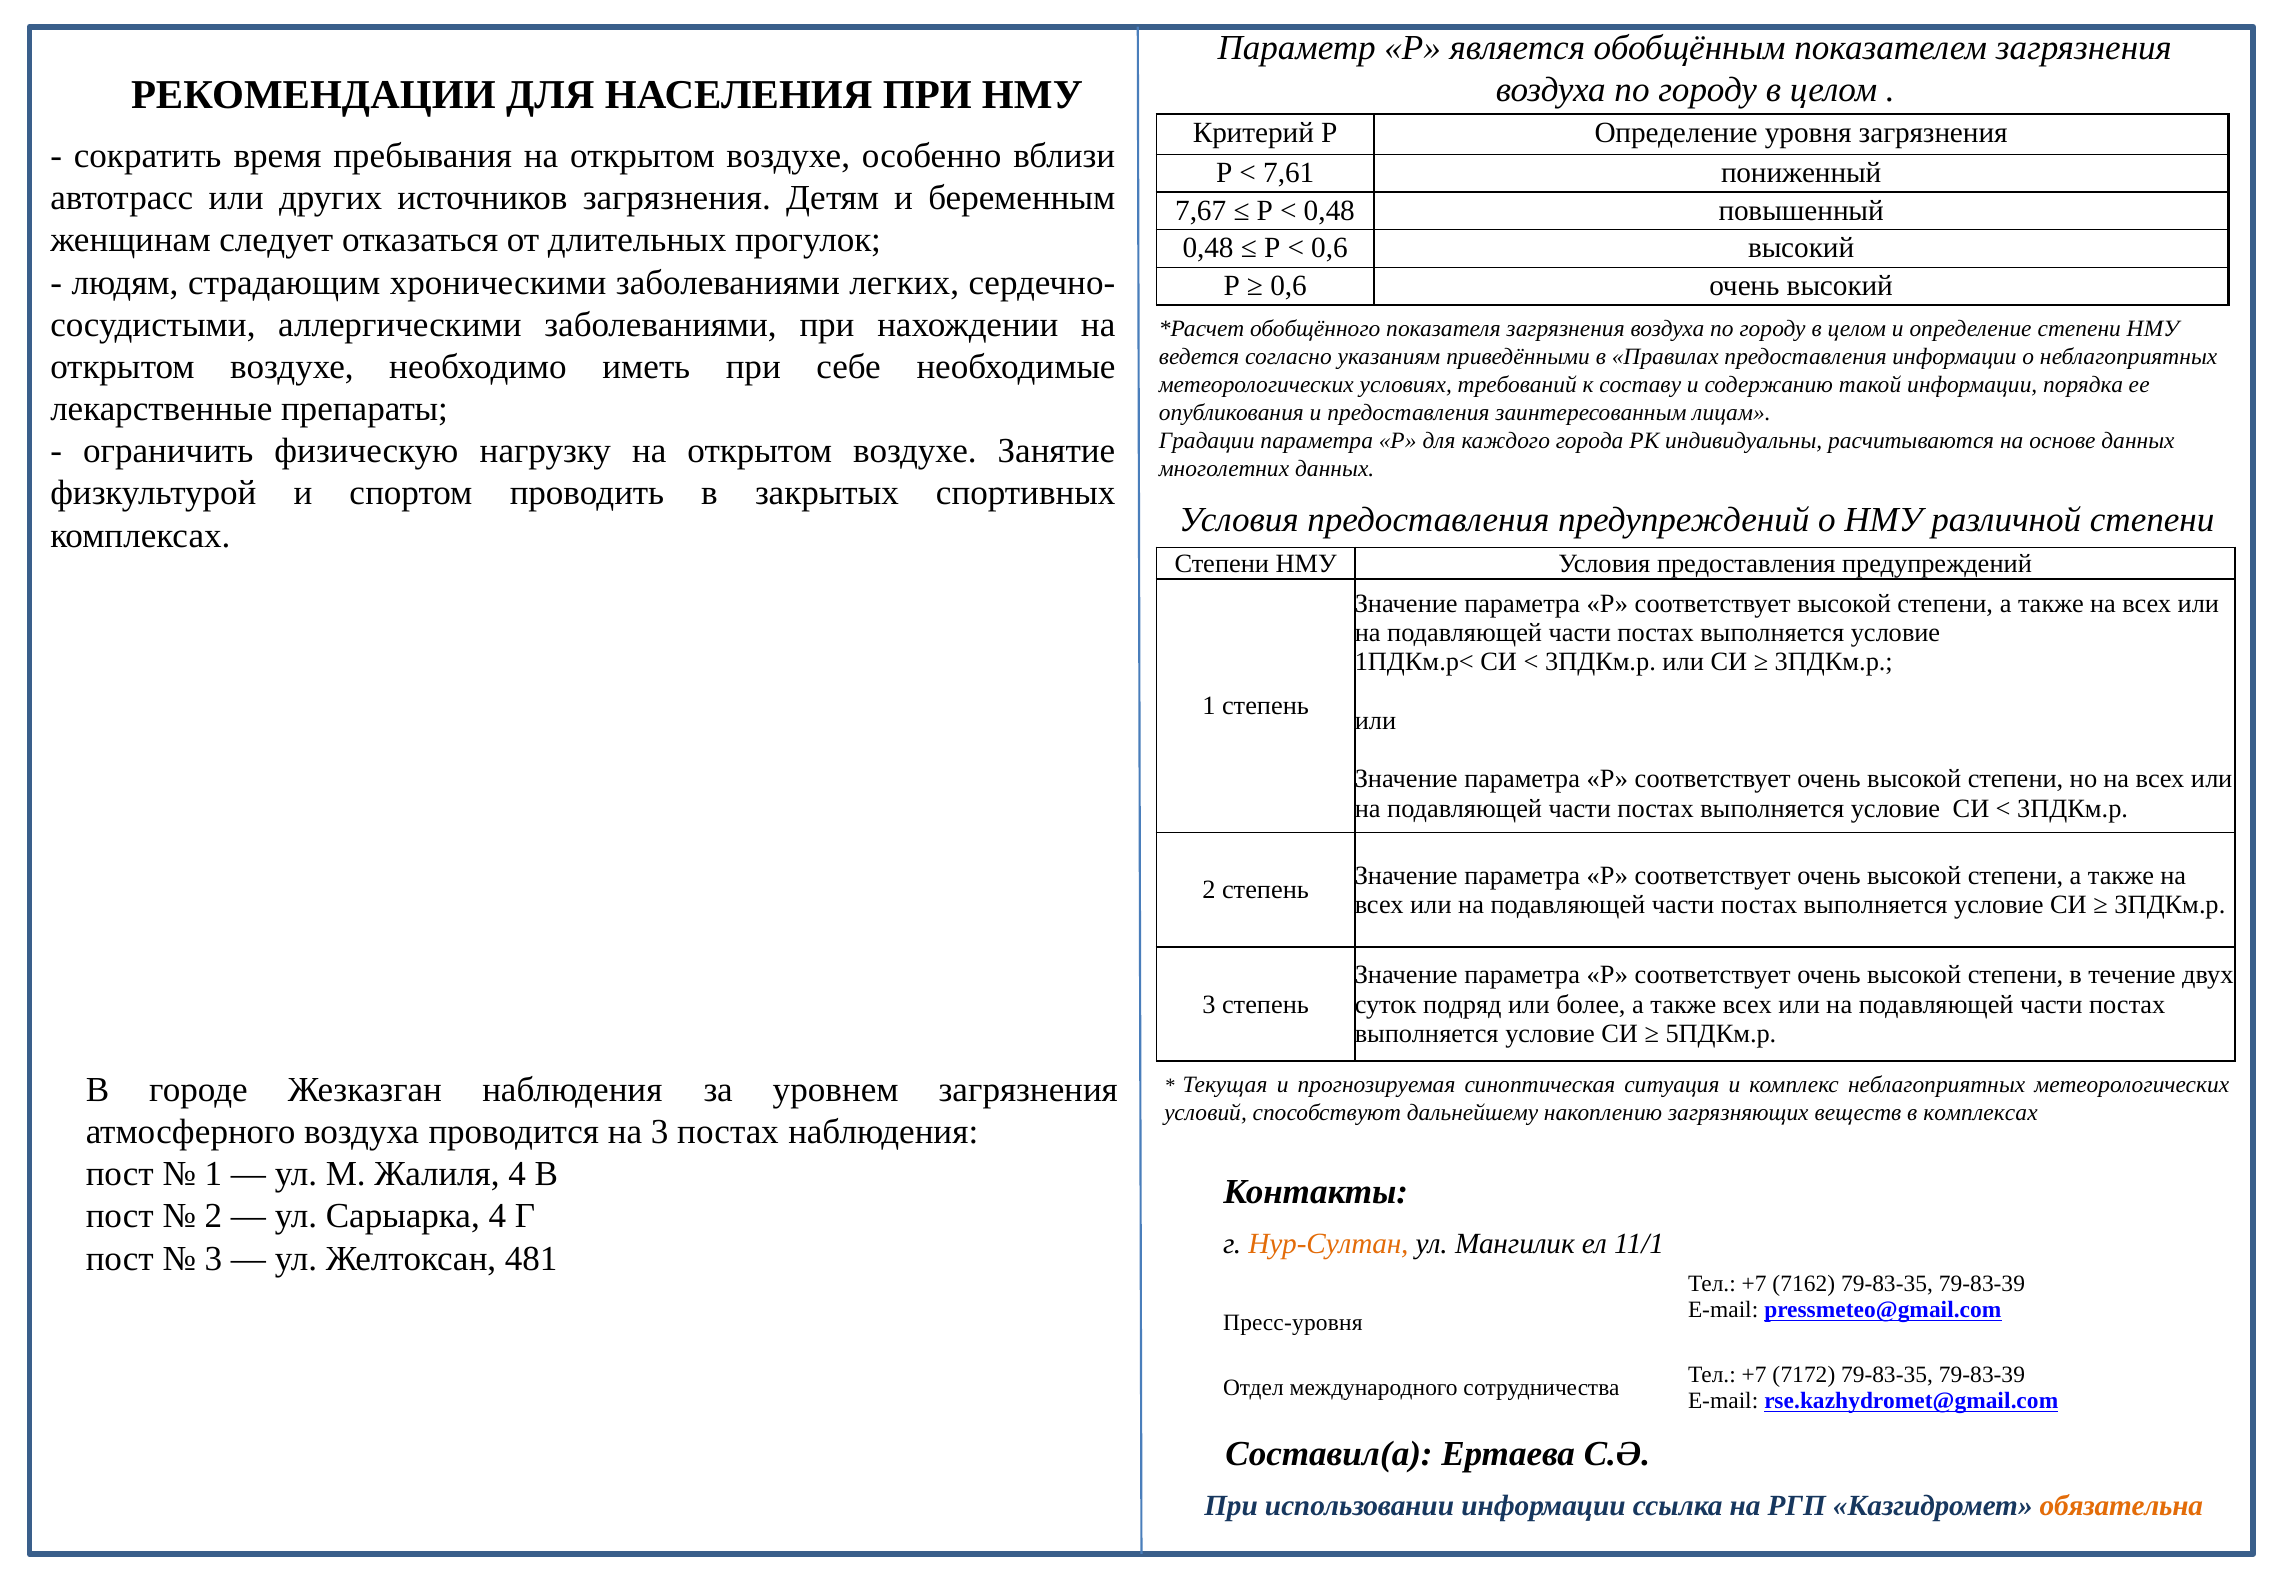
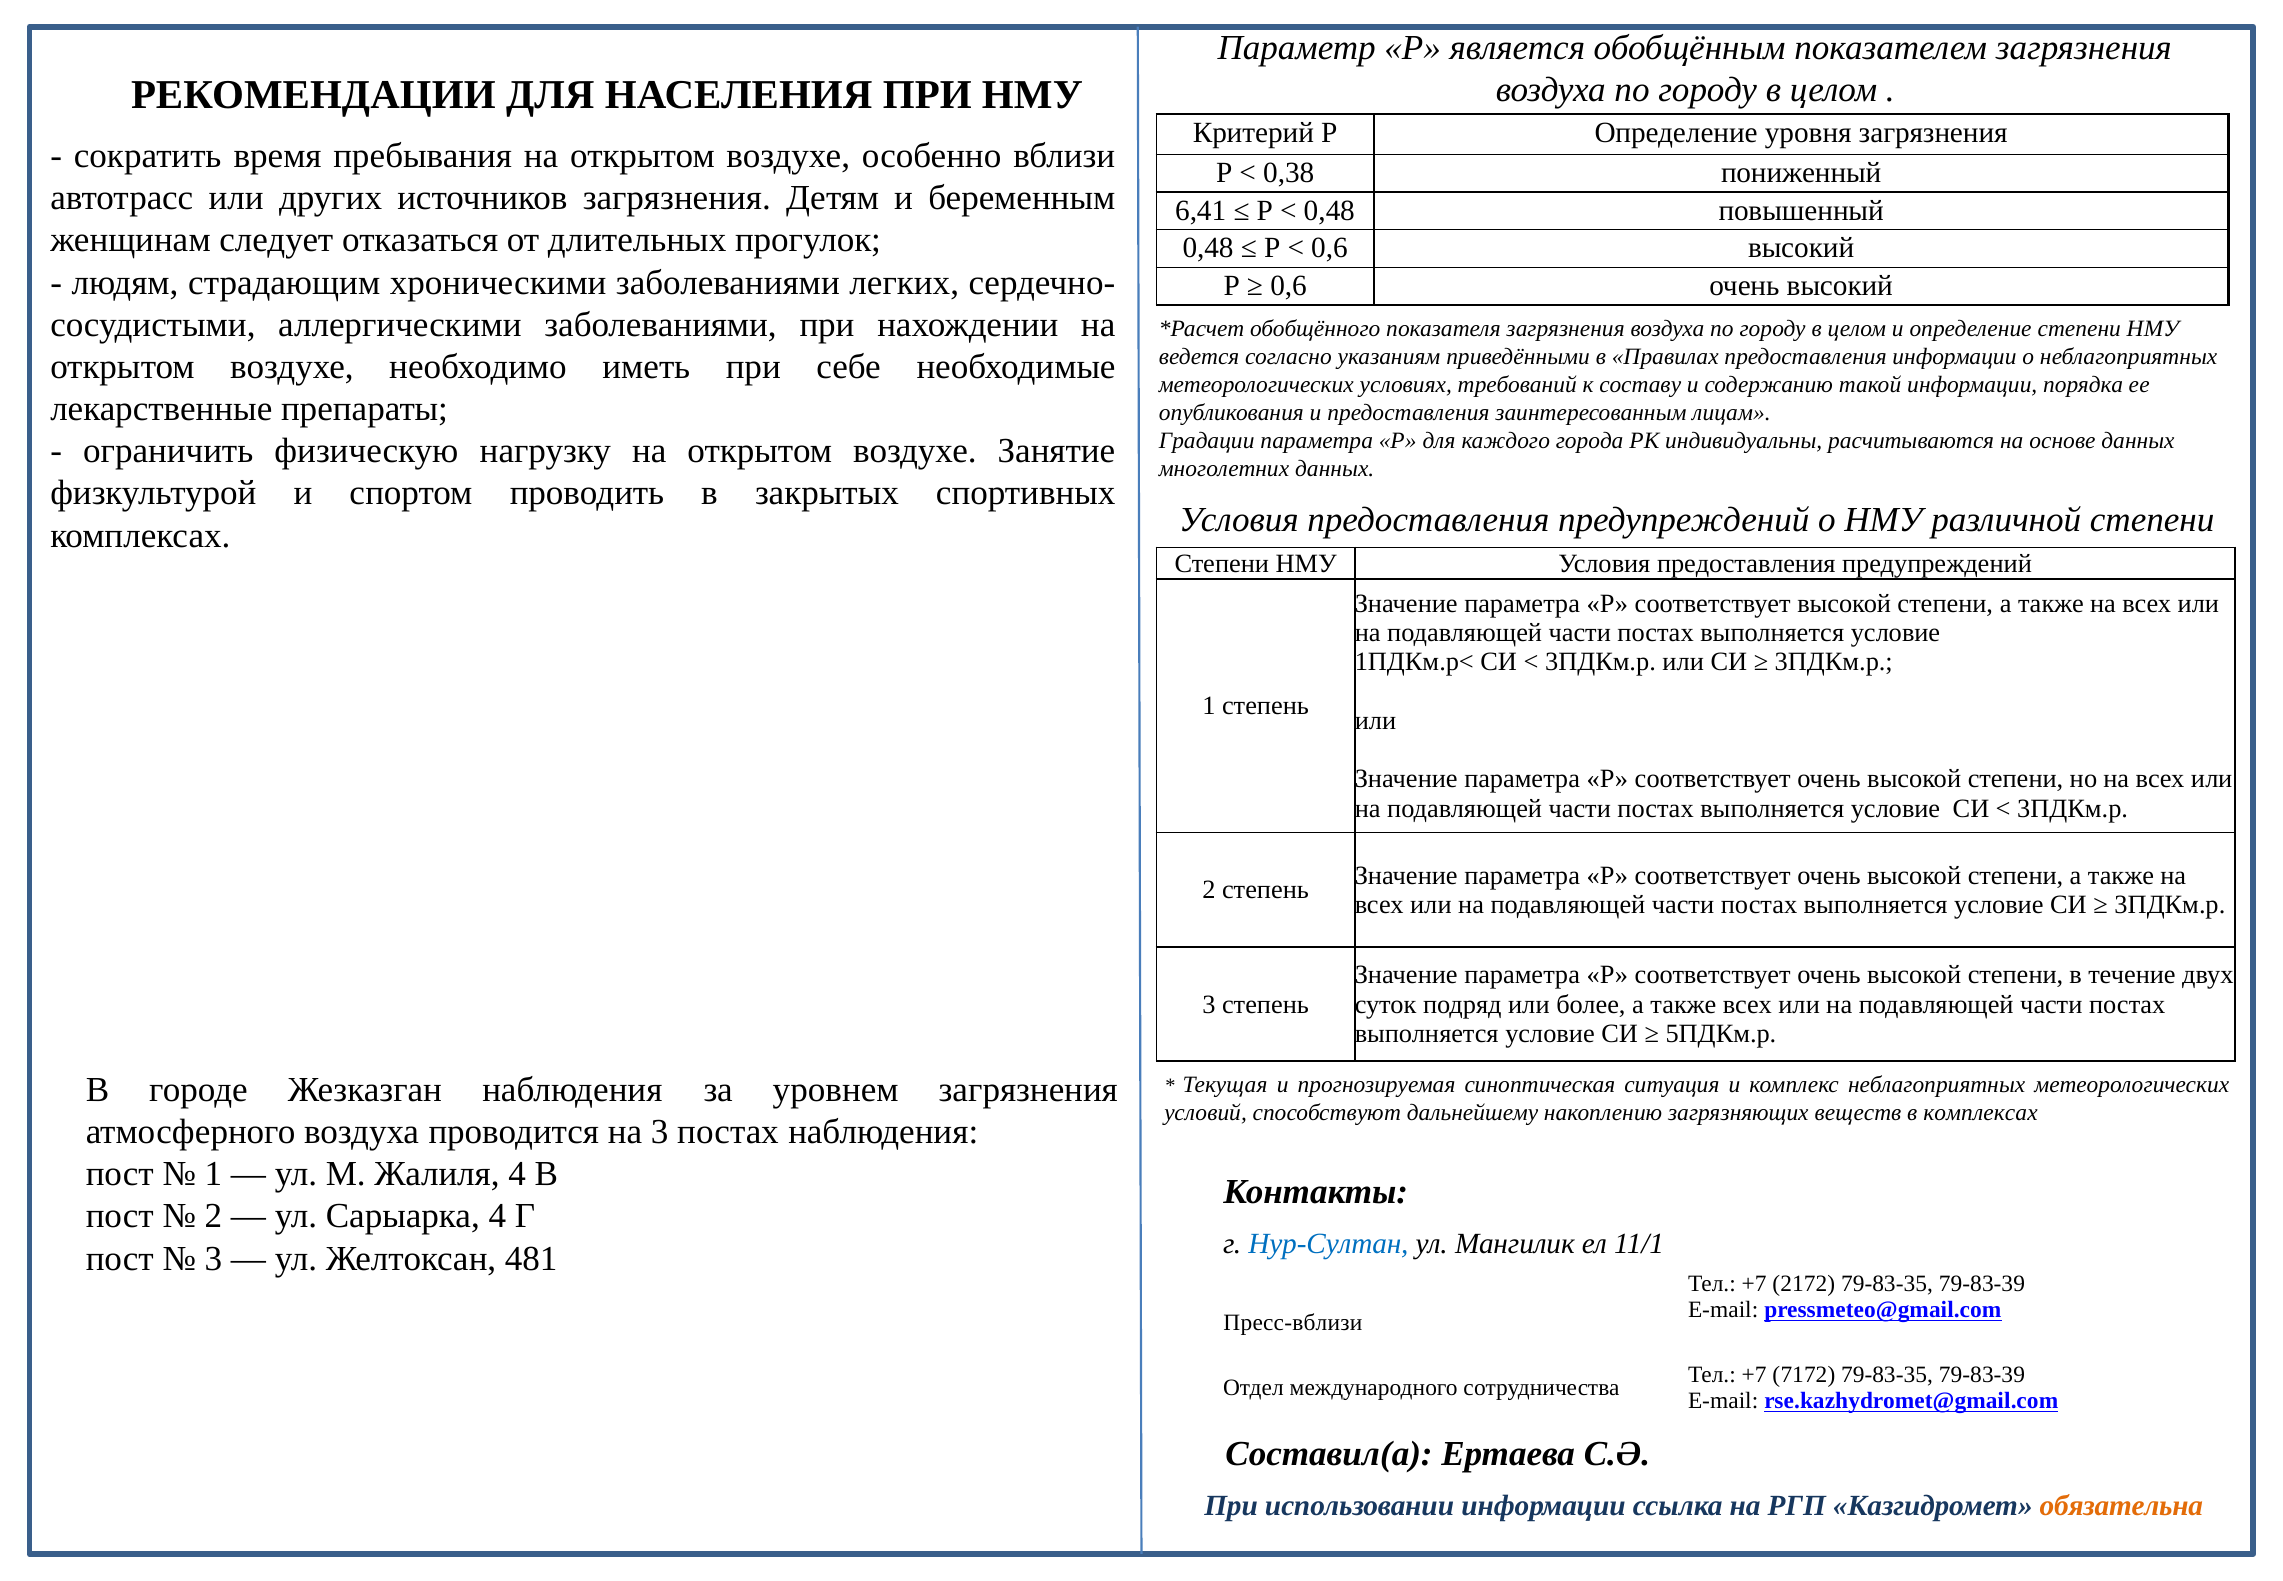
7,61: 7,61 -> 0,38
7,67: 7,67 -> 6,41
Нур-Султан colour: orange -> blue
7162: 7162 -> 2172
Пресс-уровня: Пресс-уровня -> Пресс-вблизи
